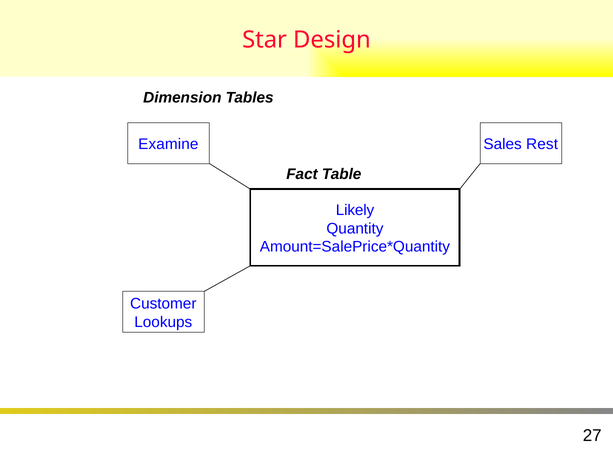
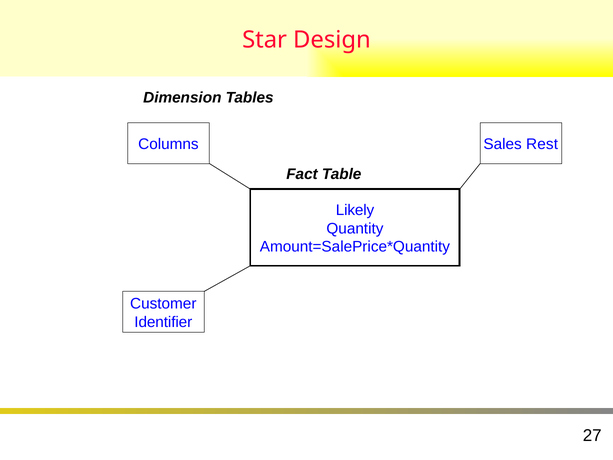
Examine: Examine -> Columns
Lookups: Lookups -> Identifier
